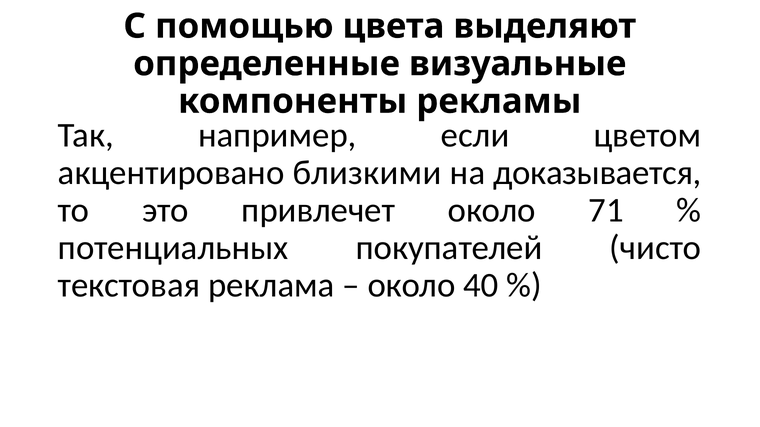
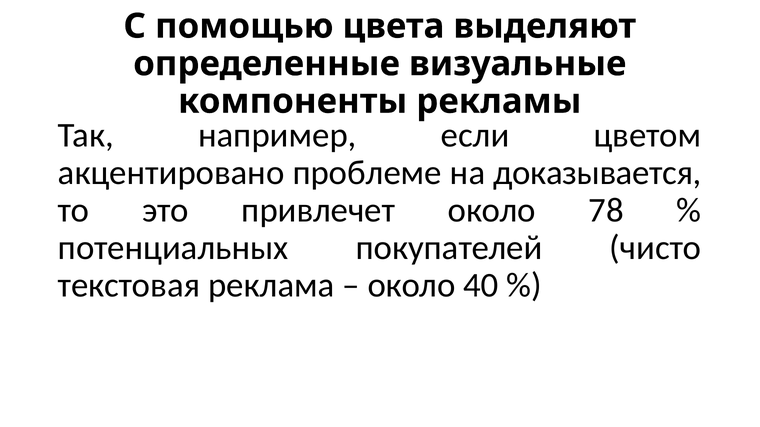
близкими: близкими -> проблеме
71: 71 -> 78
